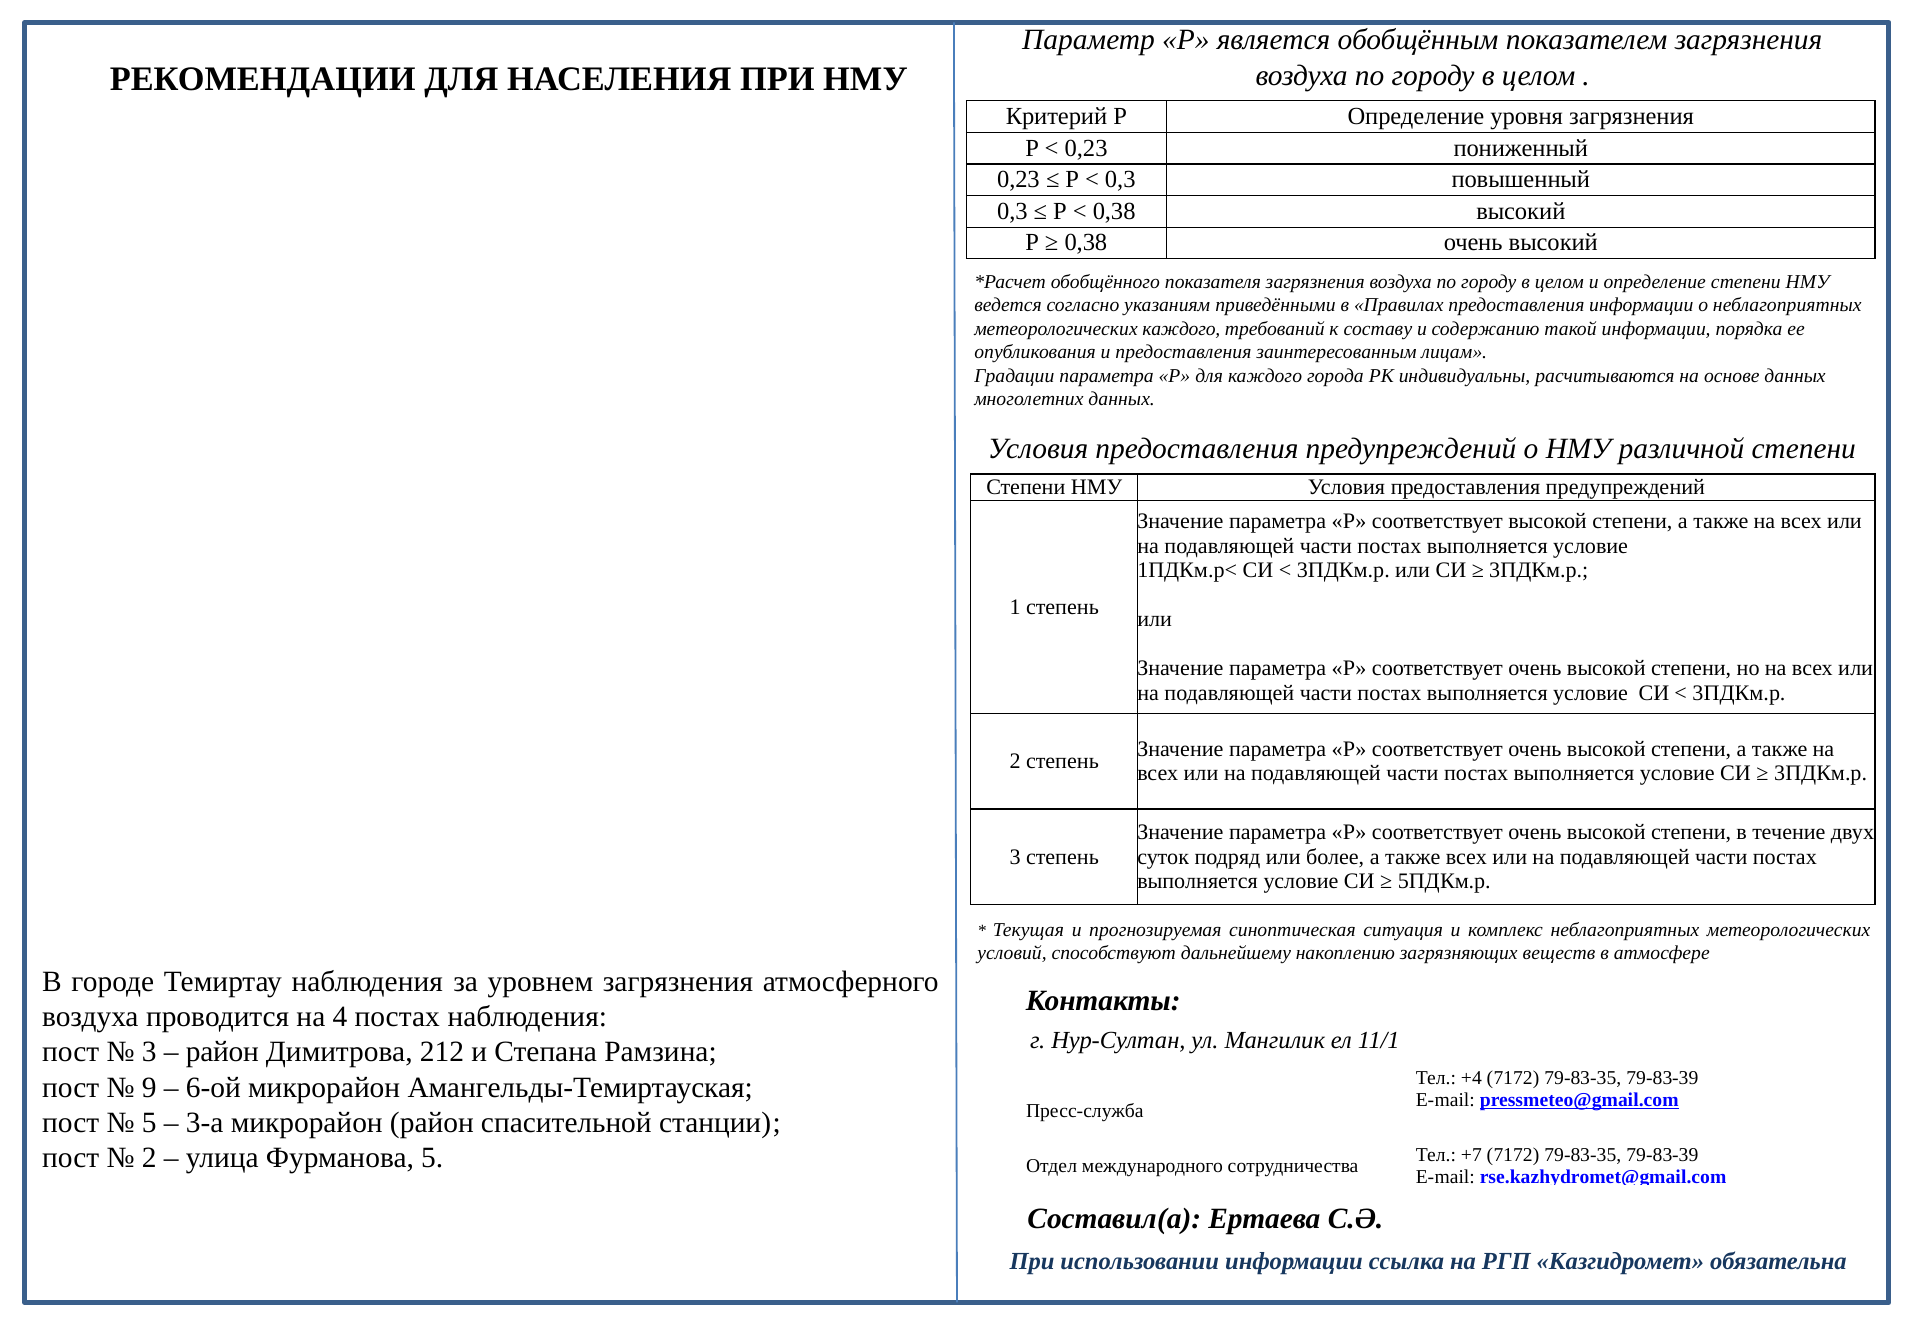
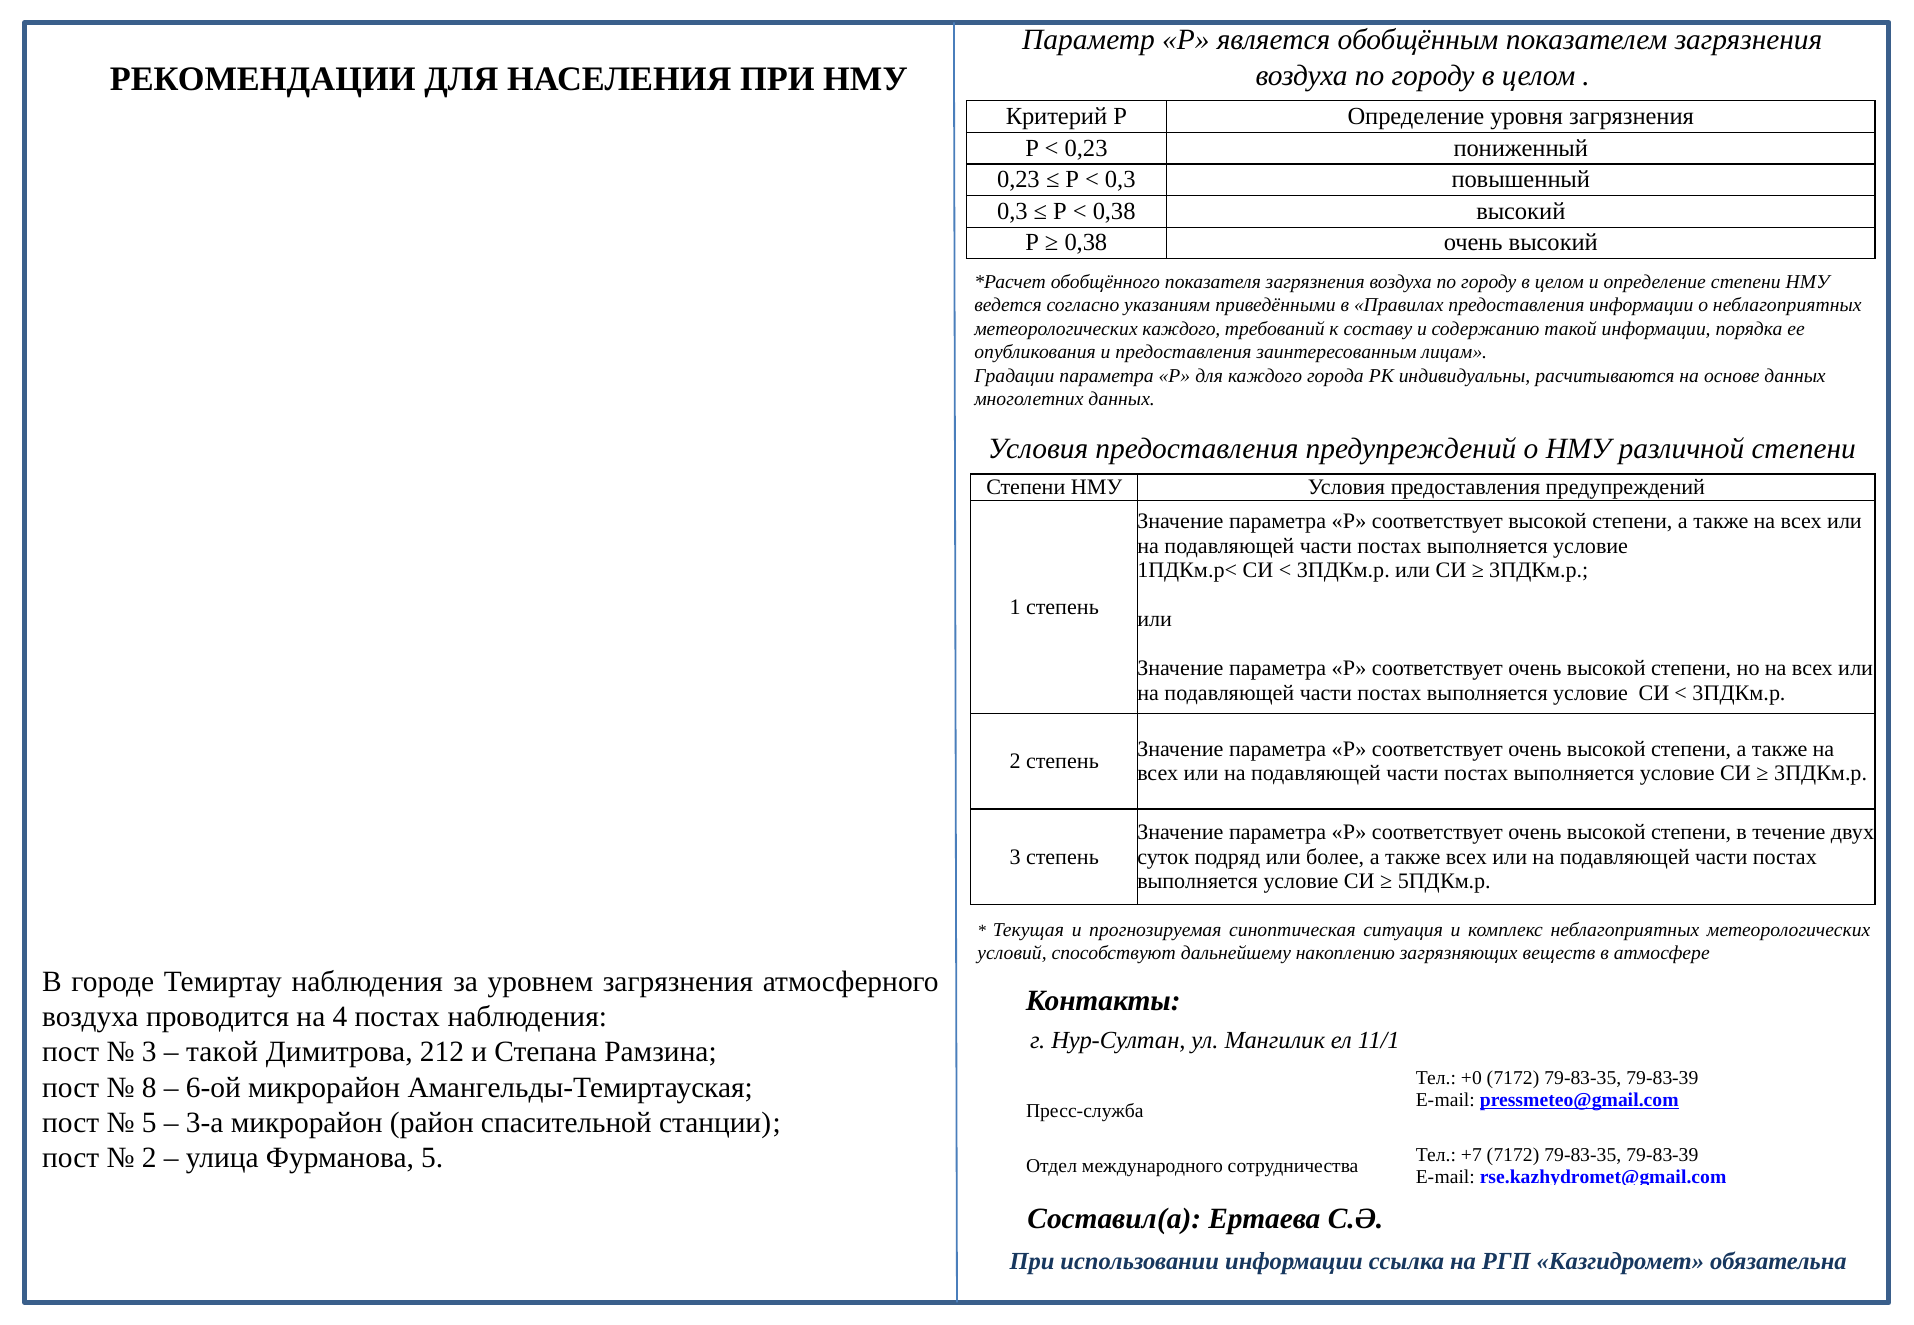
район at (222, 1052): район -> такой
+4: +4 -> +0
9: 9 -> 8
